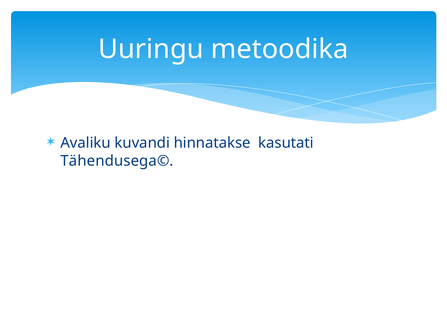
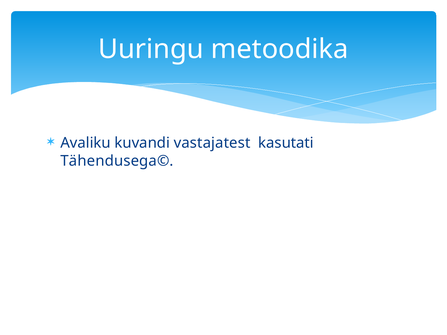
hinnatakse: hinnatakse -> vastajatest
